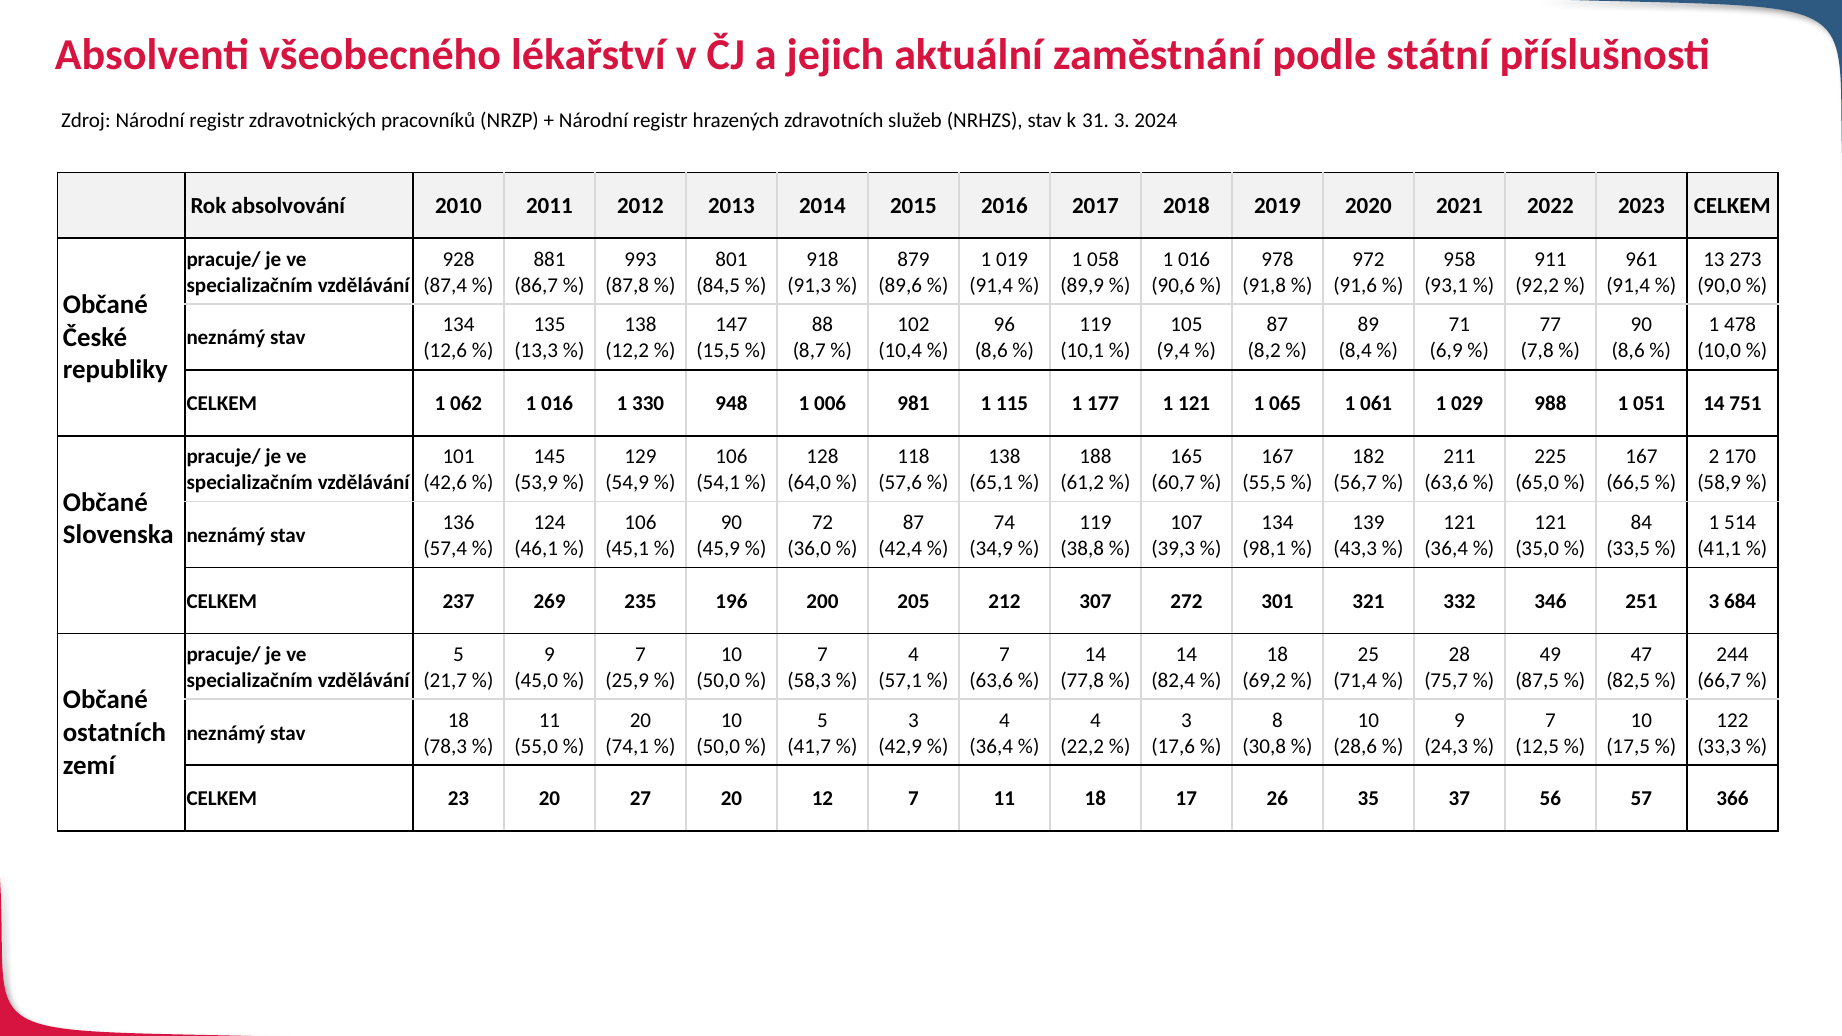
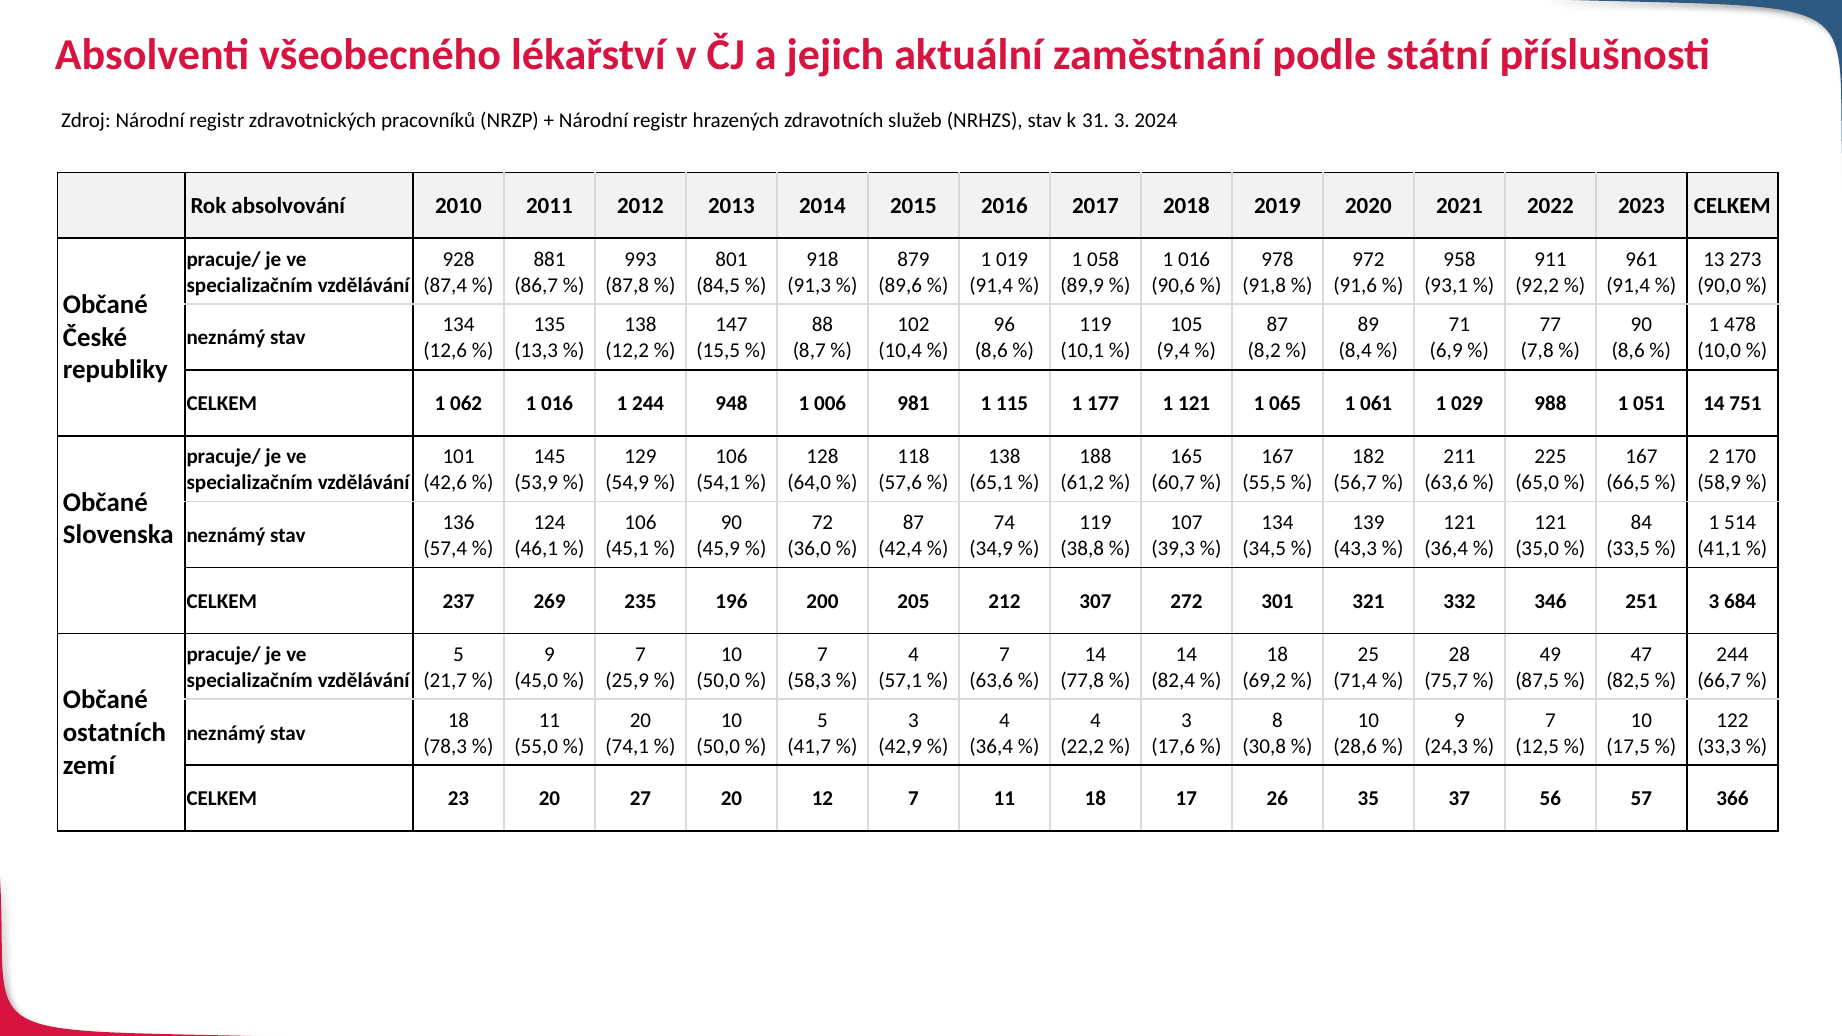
1 330: 330 -> 244
98,1: 98,1 -> 34,5
